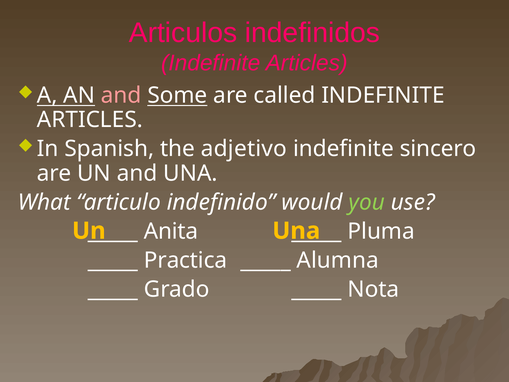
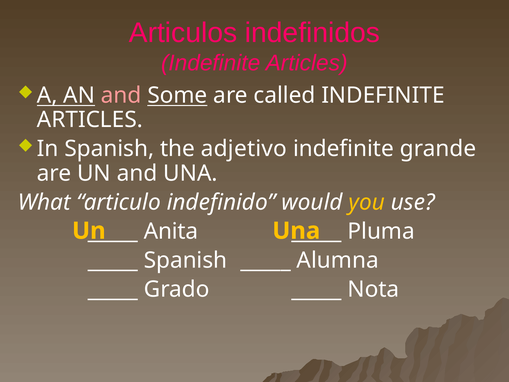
sincero: sincero -> grande
you colour: light green -> yellow
Practica at (186, 260): Practica -> Spanish
